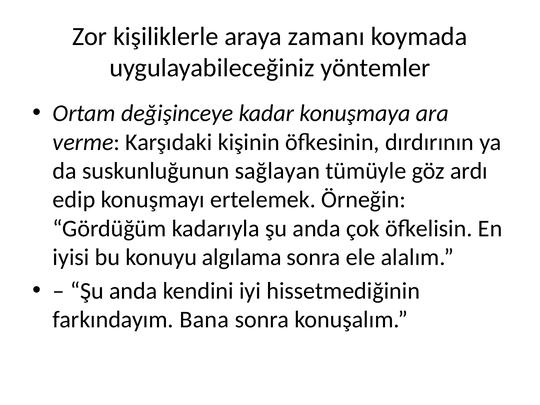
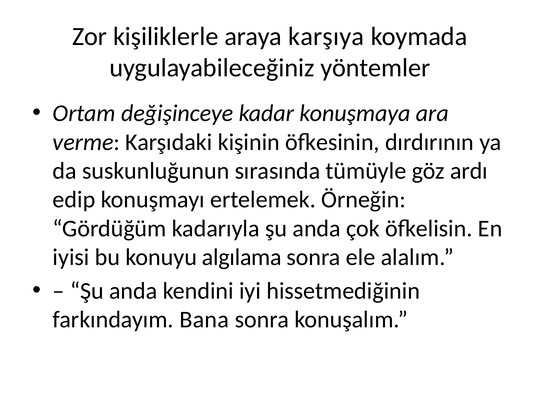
zamanı: zamanı -> karşıya
sağlayan: sağlayan -> sırasında
